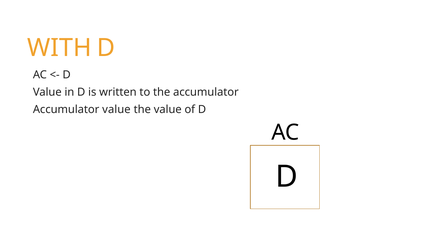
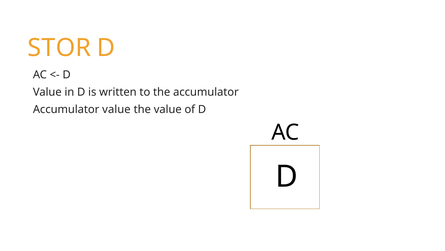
WITH: WITH -> STOR
